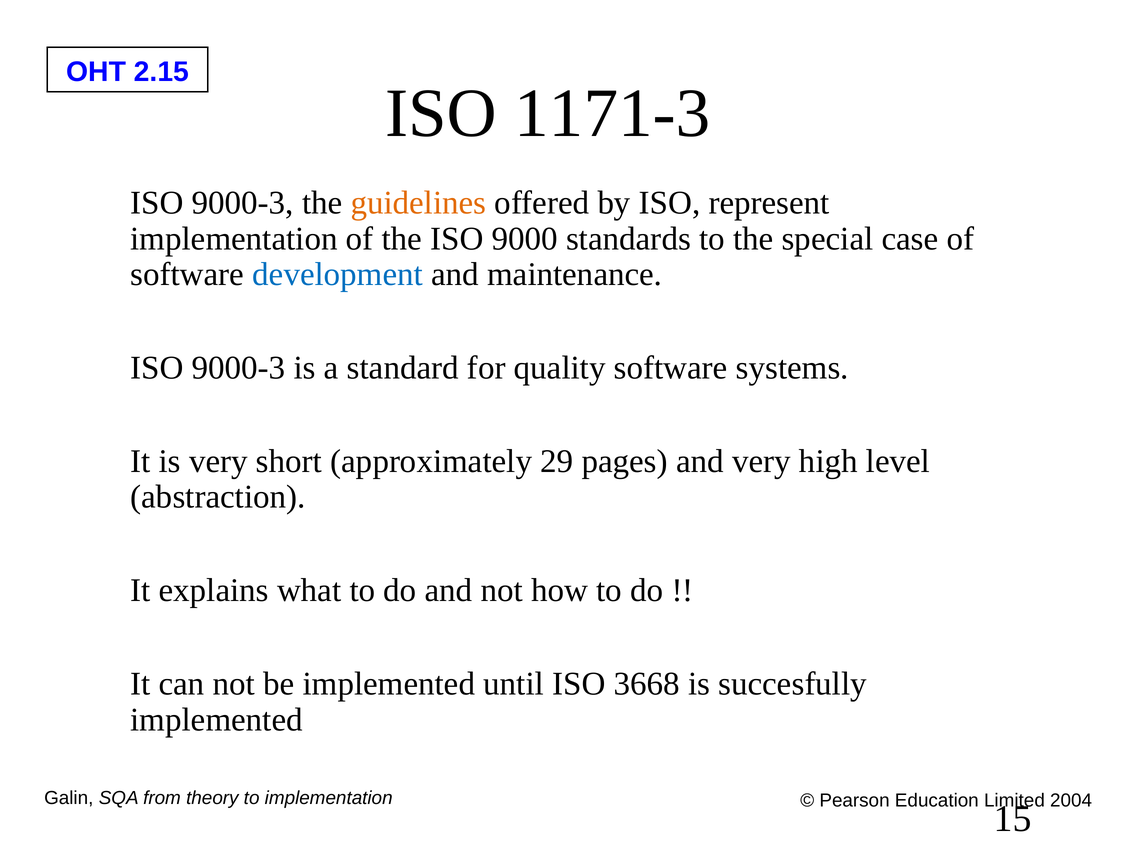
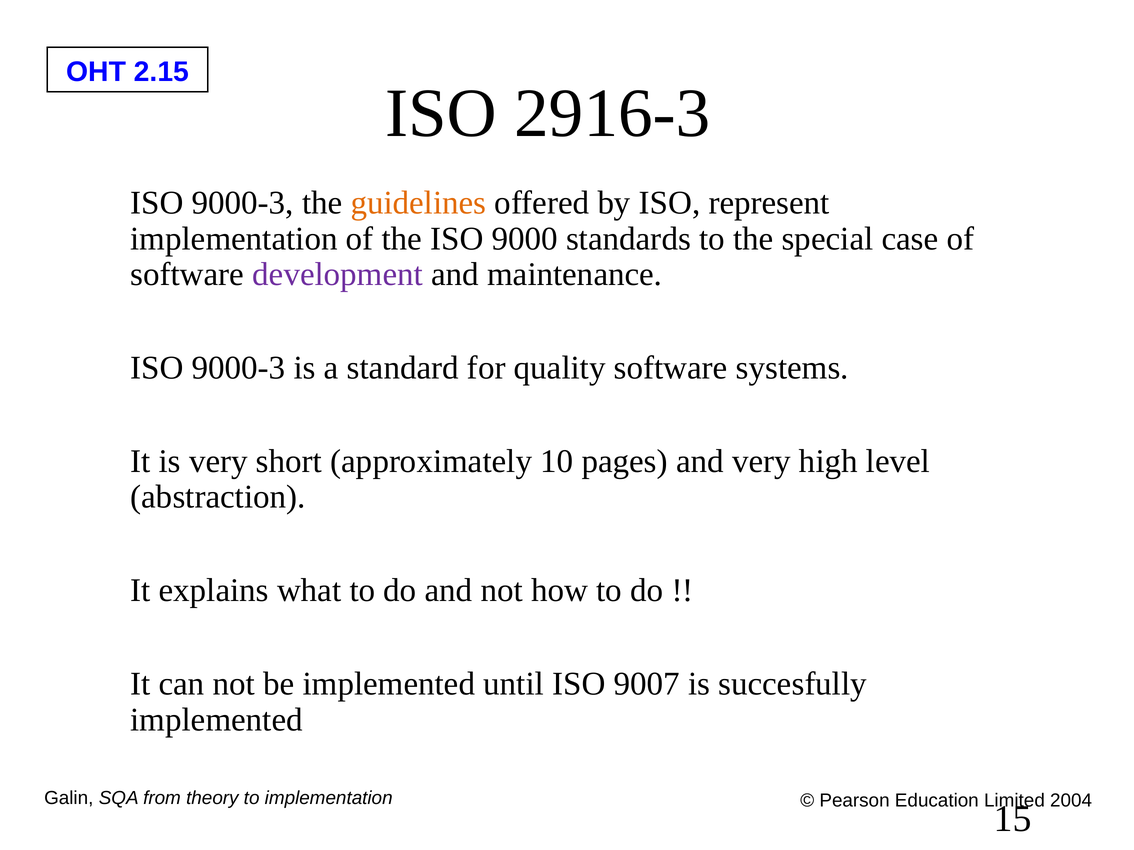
1171-3: 1171-3 -> 2916-3
development colour: blue -> purple
29: 29 -> 10
3668: 3668 -> 9007
